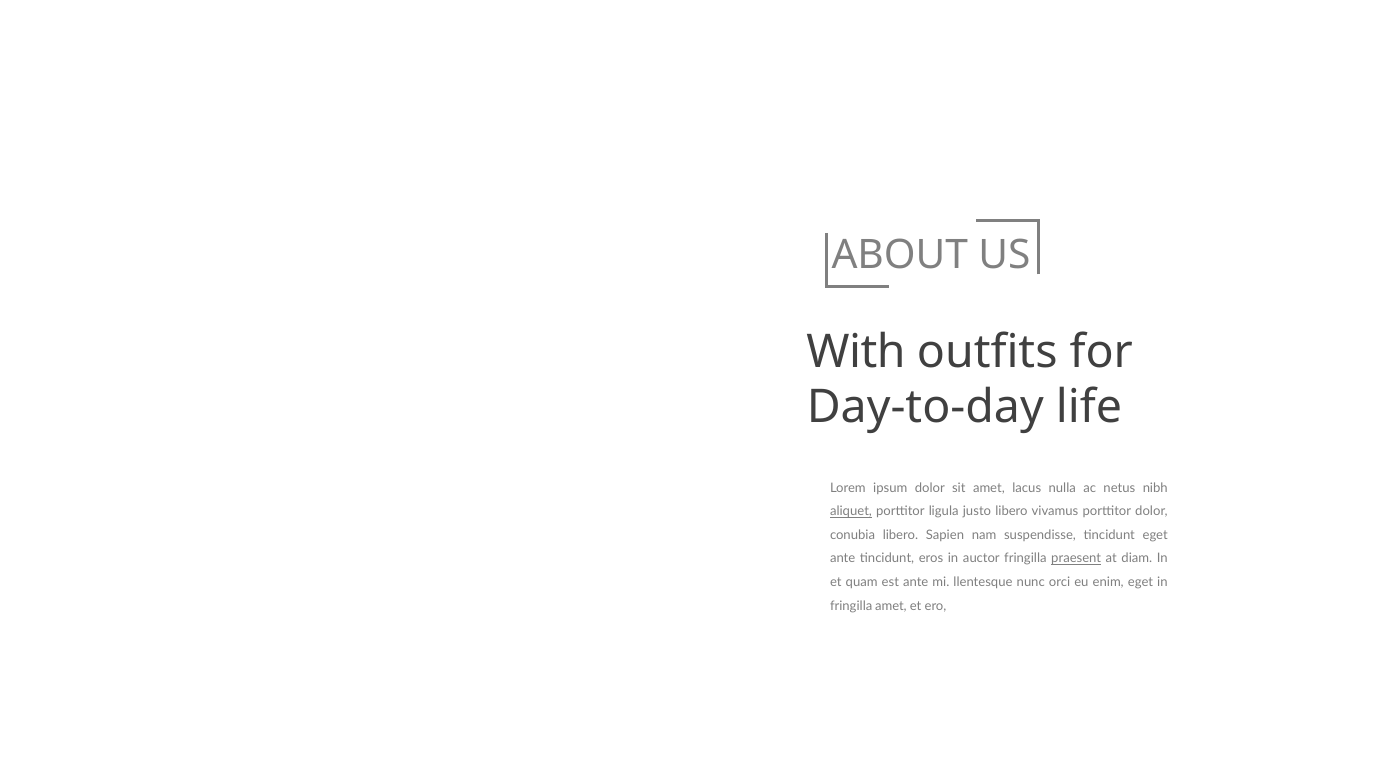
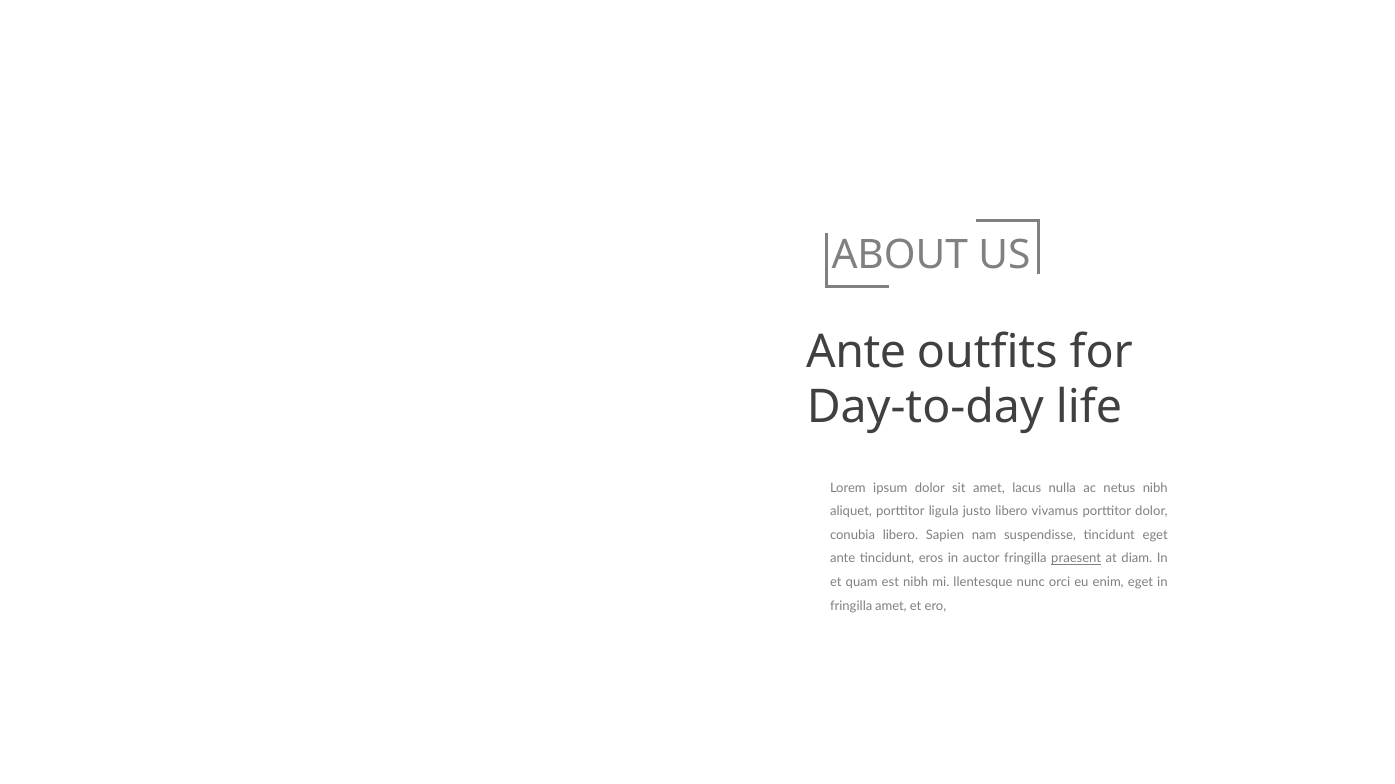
With at (856, 352): With -> Ante
aliquet underline: present -> none
est ante: ante -> nibh
